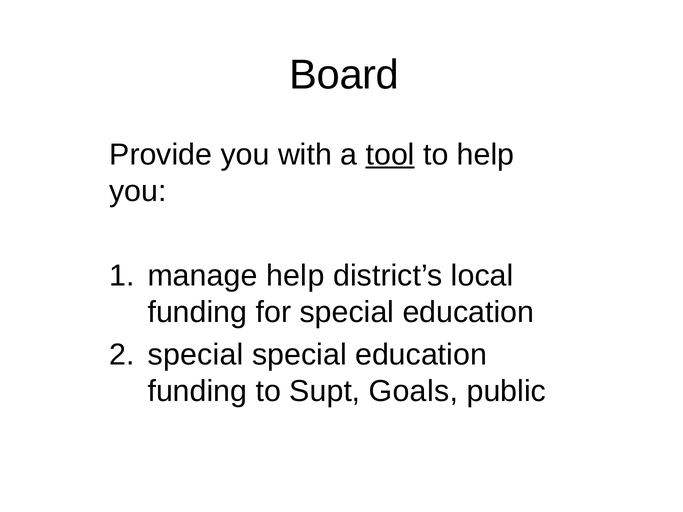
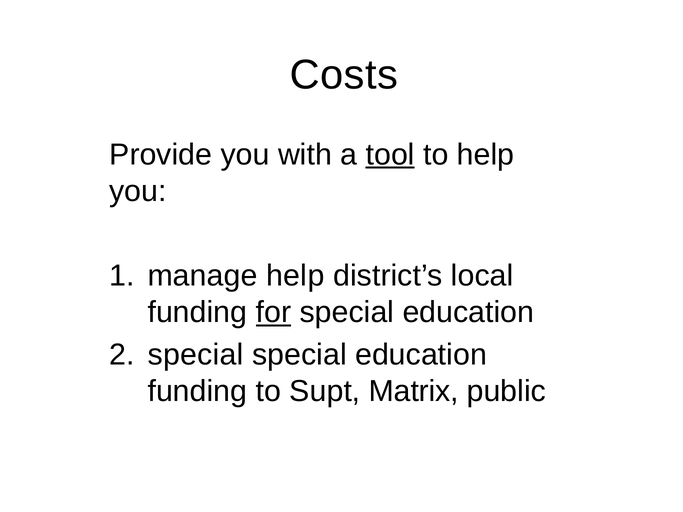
Board: Board -> Costs
for underline: none -> present
Goals: Goals -> Matrix
